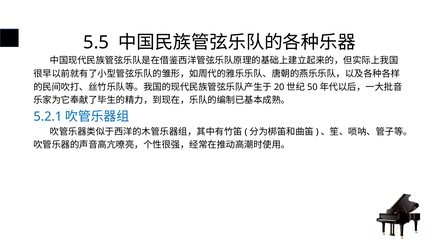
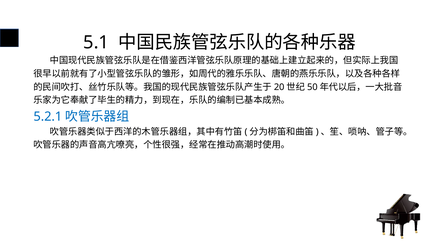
5.5: 5.5 -> 5.1
